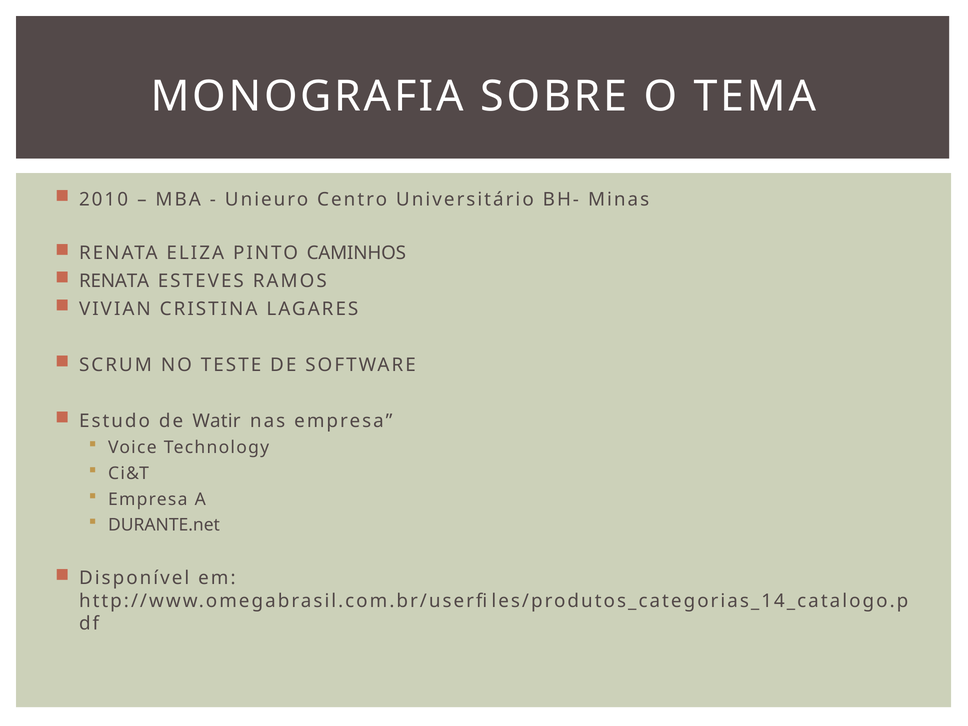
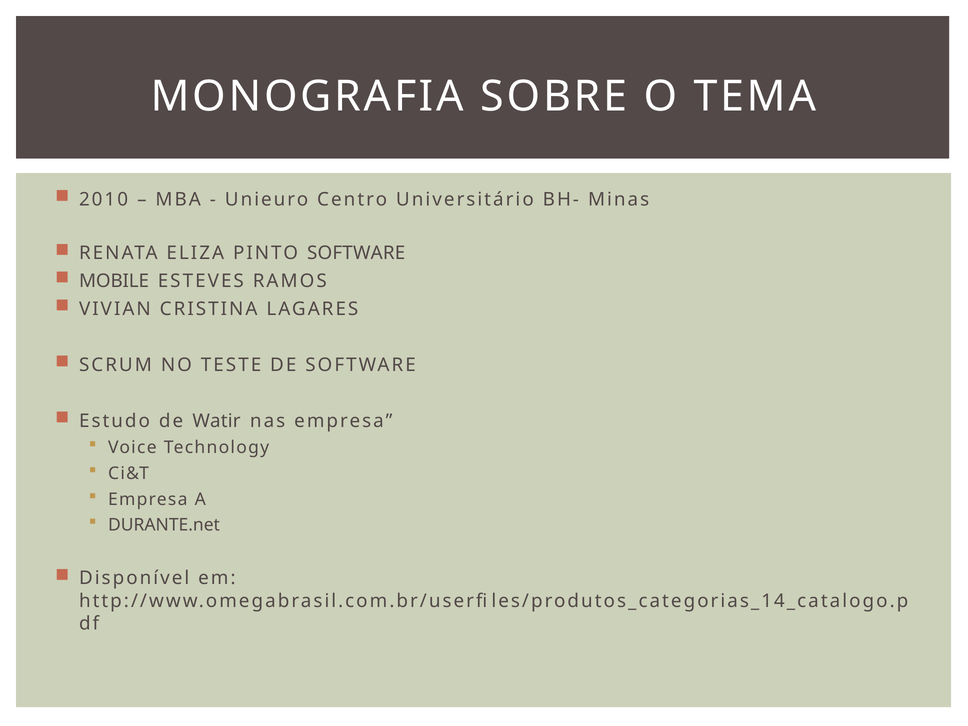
PINTO CAMINHOS: CAMINHOS -> SOFTWARE
RENATA at (114, 281): RENATA -> MOBILE
